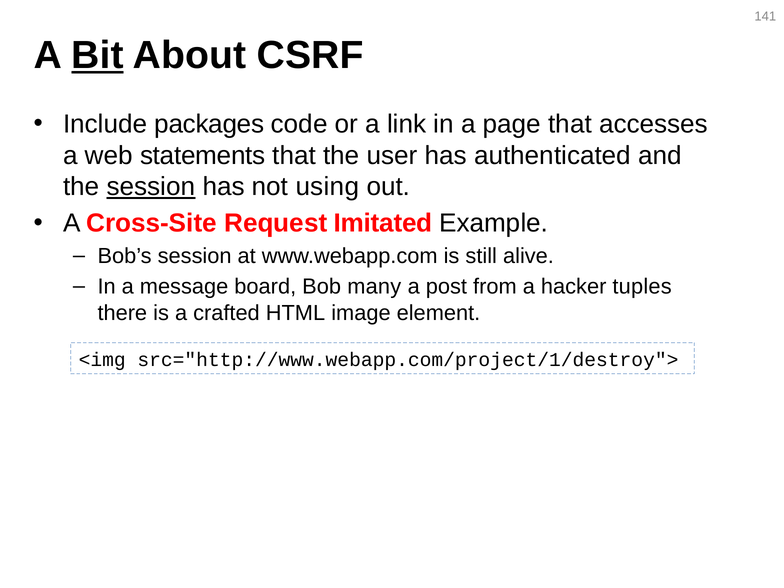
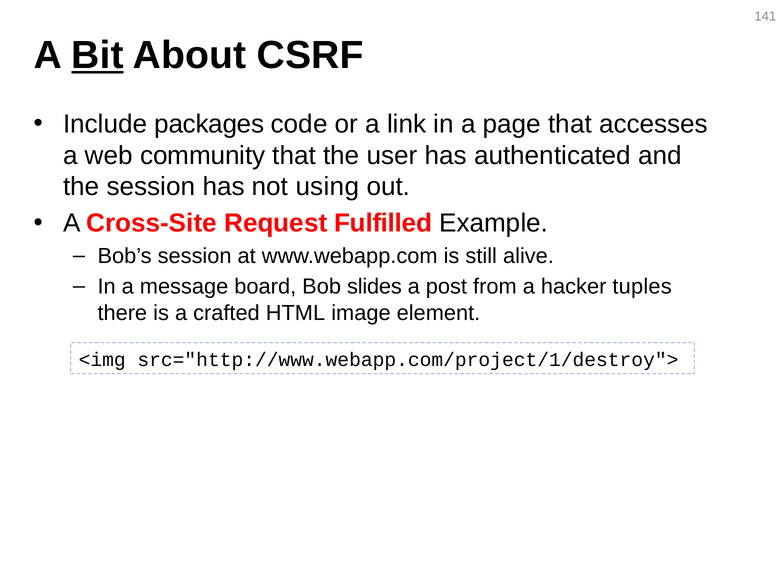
statements: statements -> community
session at (151, 187) underline: present -> none
Imitated: Imitated -> Fulfilled
many: many -> slides
